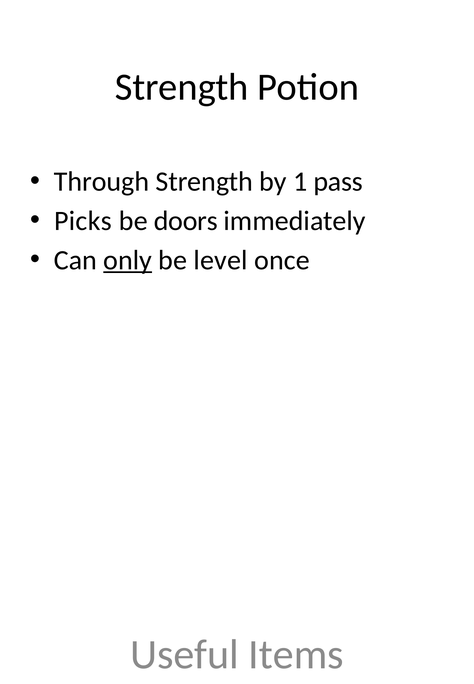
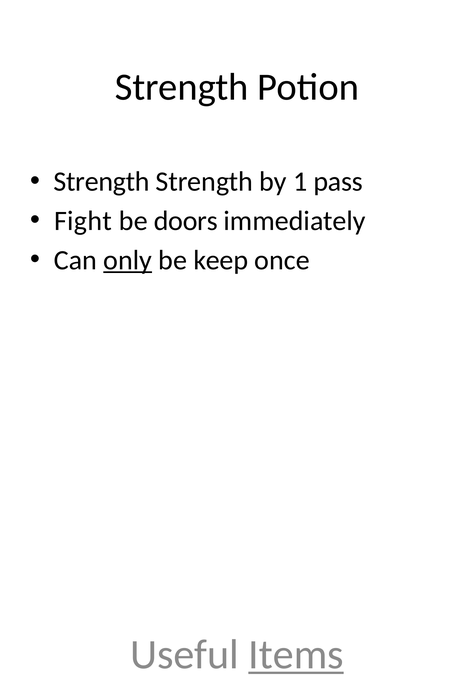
Through at (101, 182): Through -> Strength
Picks: Picks -> Fight
level: level -> keep
Items underline: none -> present
